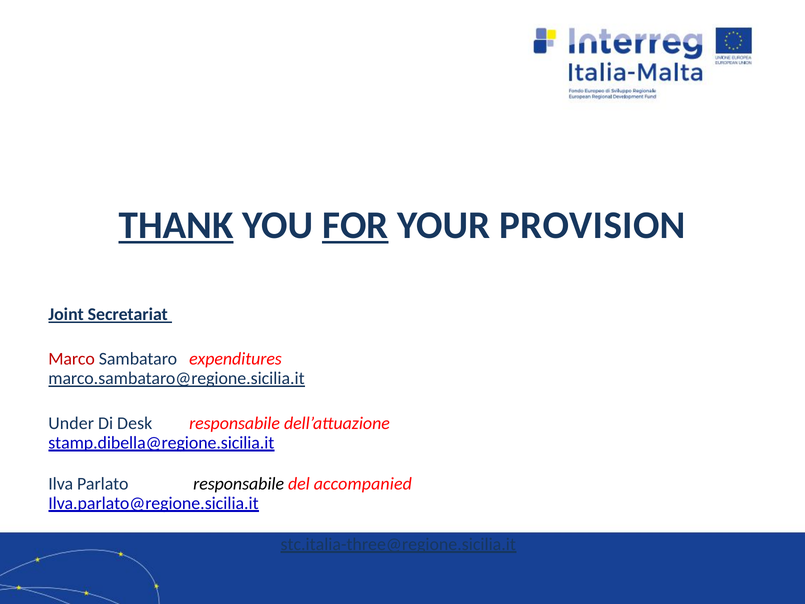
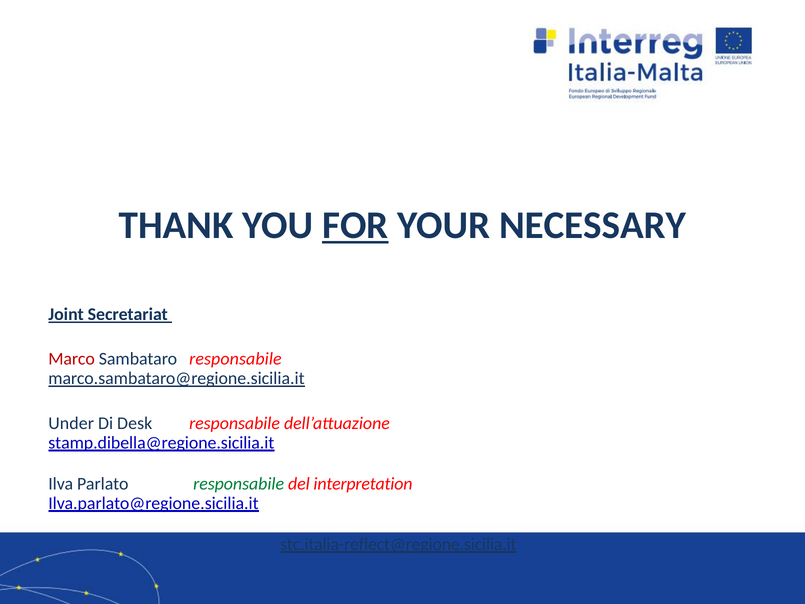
THANK underline: present -> none
PROVISION: PROVISION -> NECESSARY
Sambataro expenditures: expenditures -> responsabile
responsabile at (239, 484) colour: black -> green
accompanied: accompanied -> interpretation
stc.italia-three@regione.sicilia.it: stc.italia-three@regione.sicilia.it -> stc.italia-reflect@regione.sicilia.it
